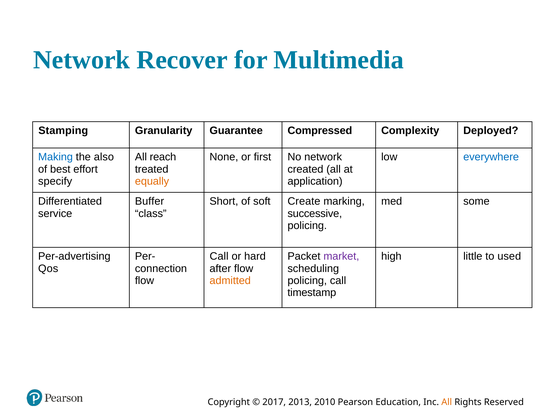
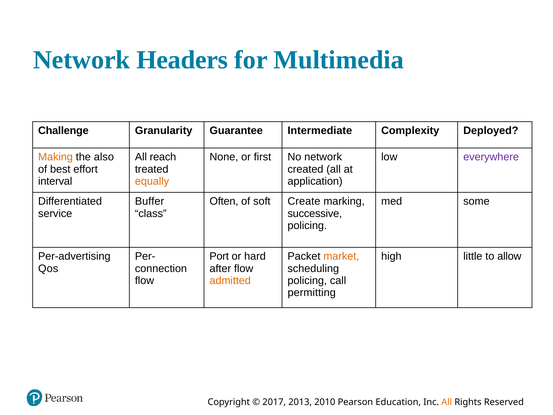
Recover: Recover -> Headers
Stamping: Stamping -> Challenge
Compressed: Compressed -> Intermediate
Making colour: blue -> orange
everywhere colour: blue -> purple
specify: specify -> interval
Short: Short -> Often
Call at (219, 256): Call -> Port
market colour: purple -> orange
used: used -> allow
timestamp: timestamp -> permitting
